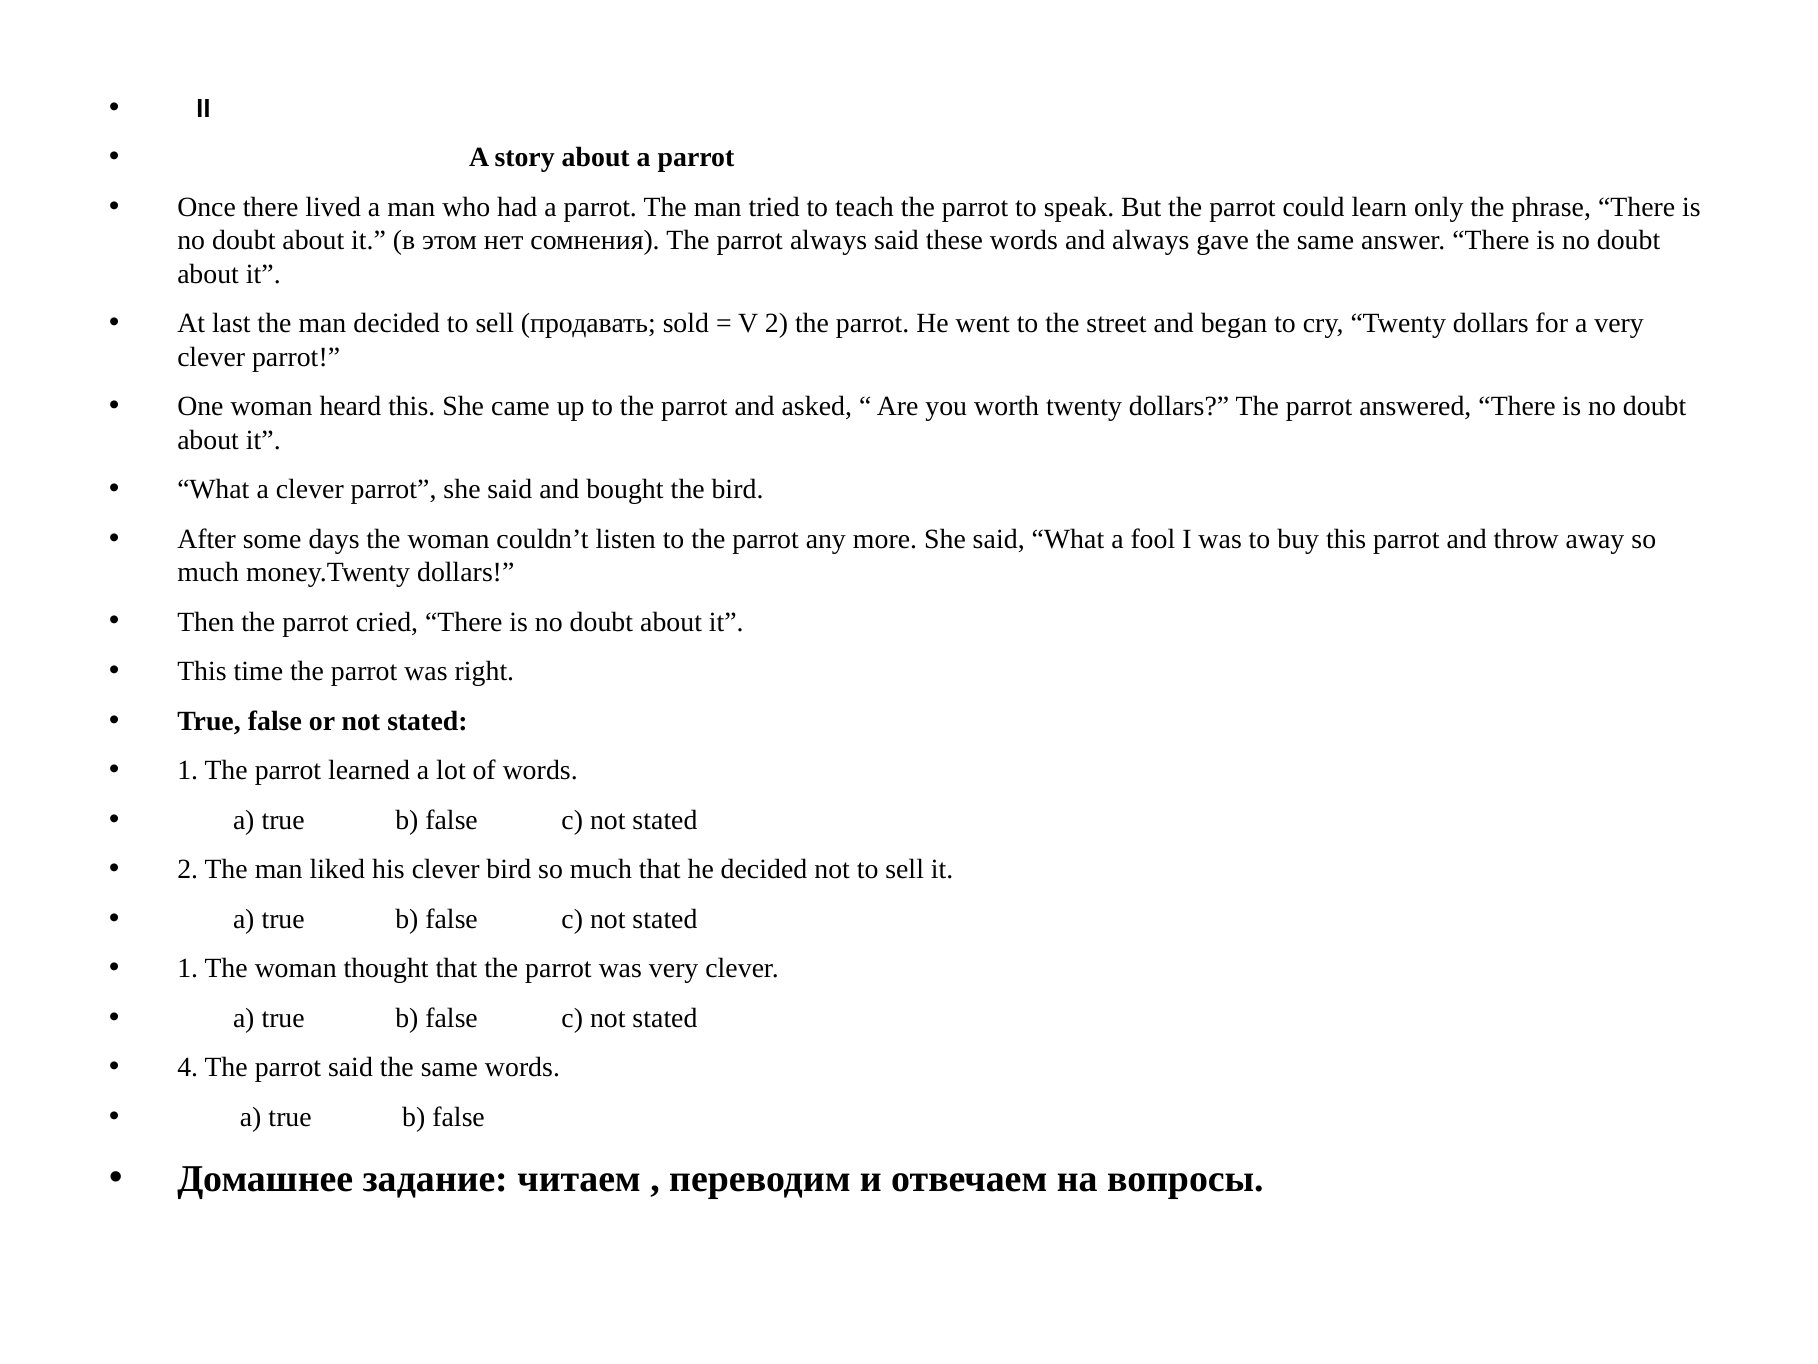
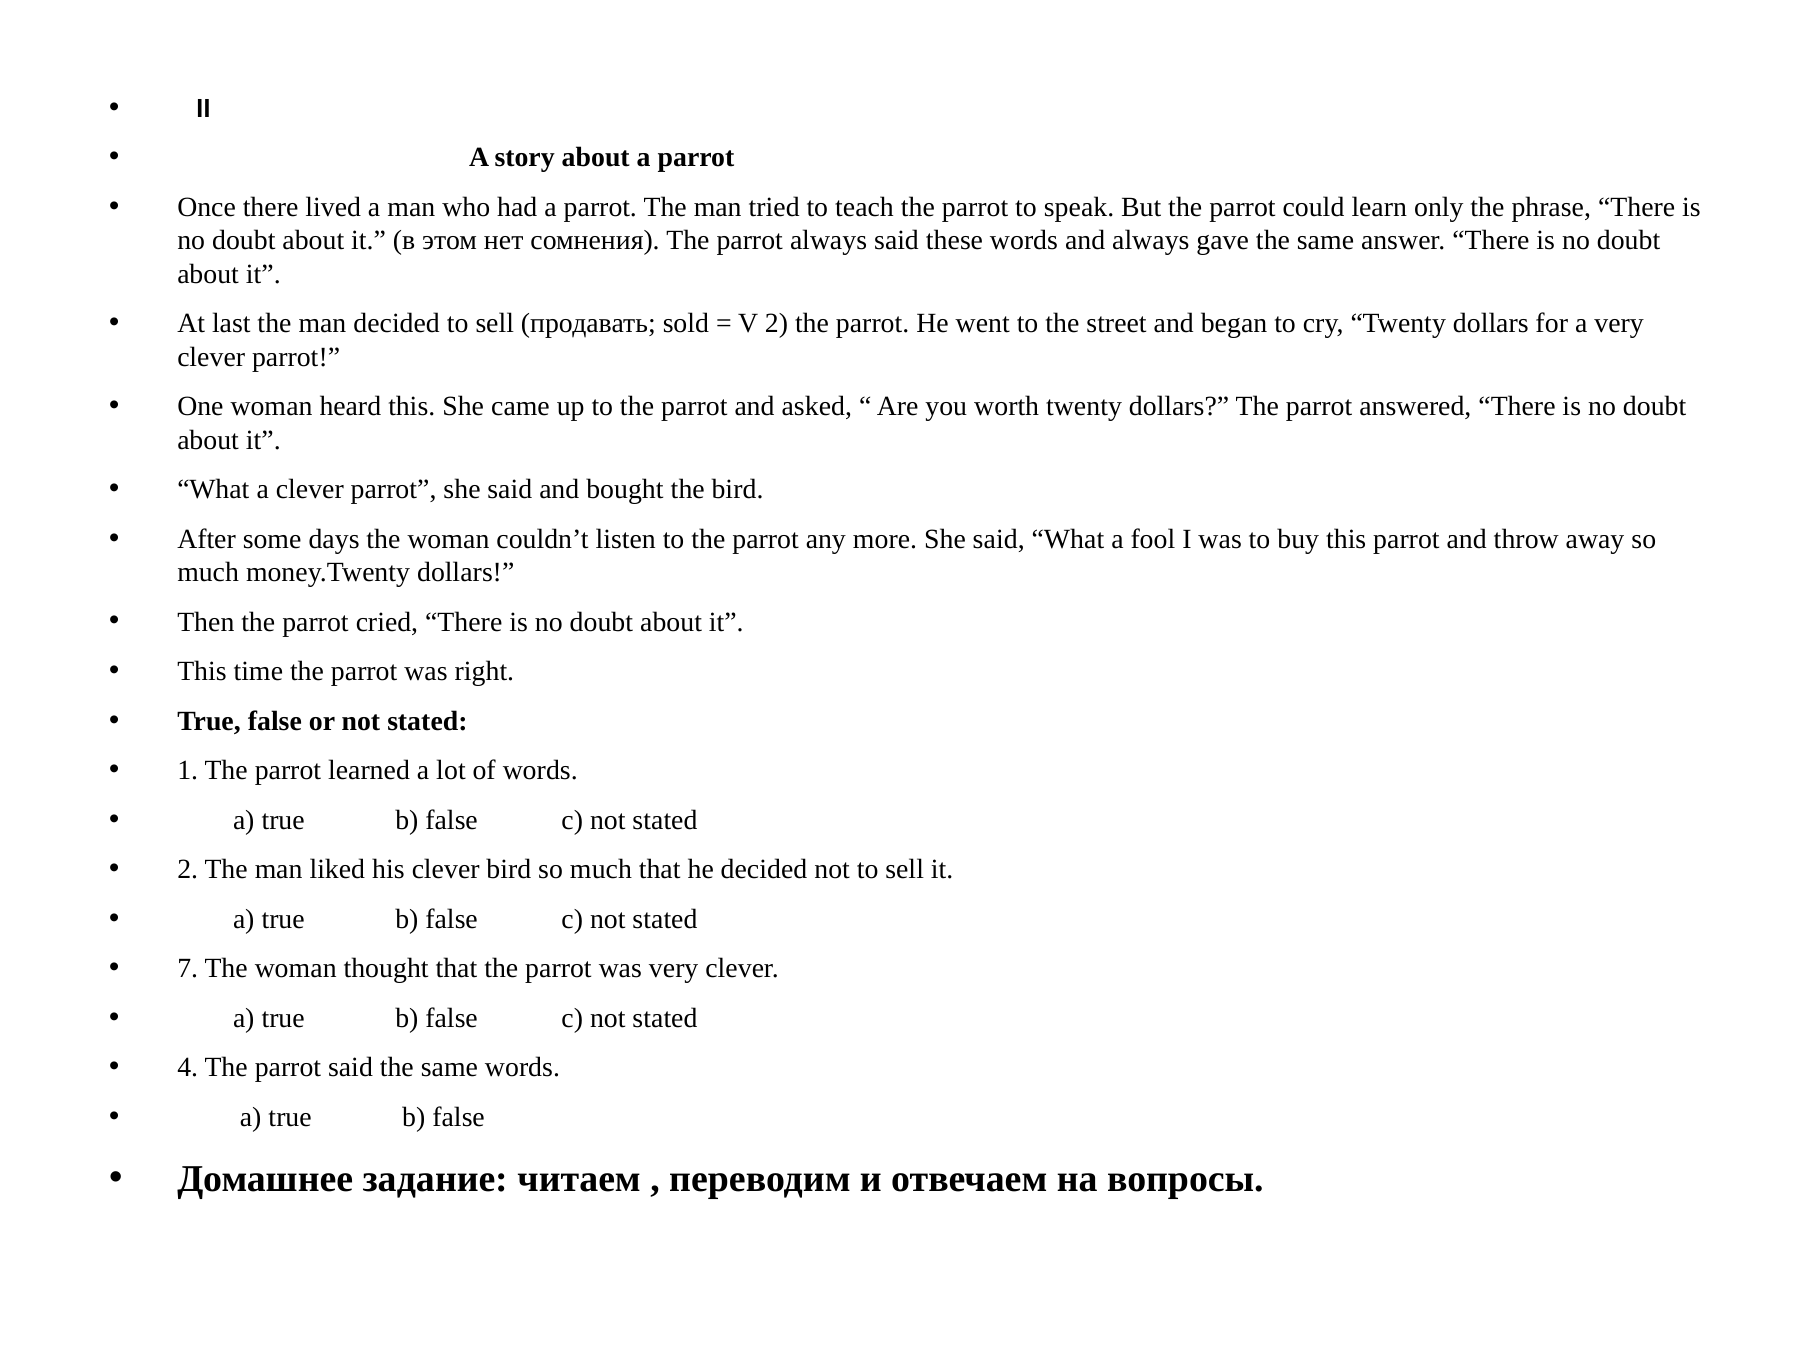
1 at (188, 968): 1 -> 7
